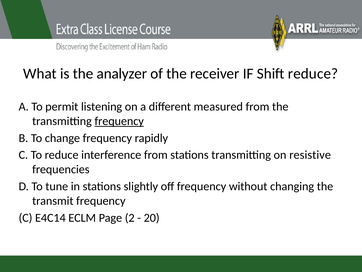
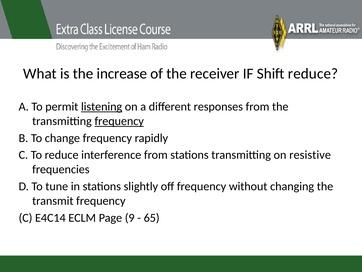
analyzer: analyzer -> increase
listening underline: none -> present
measured: measured -> responses
2: 2 -> 9
20: 20 -> 65
